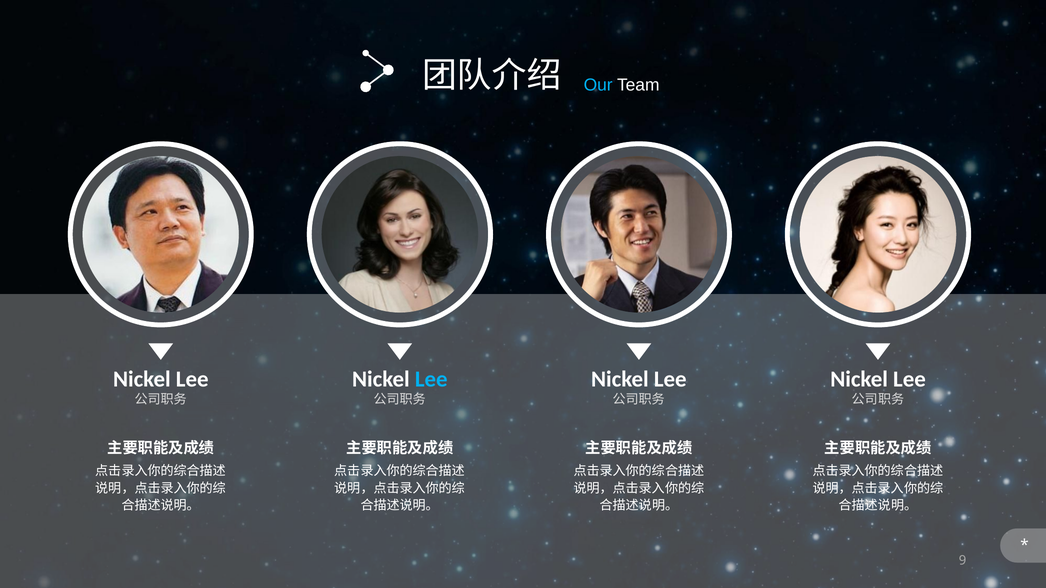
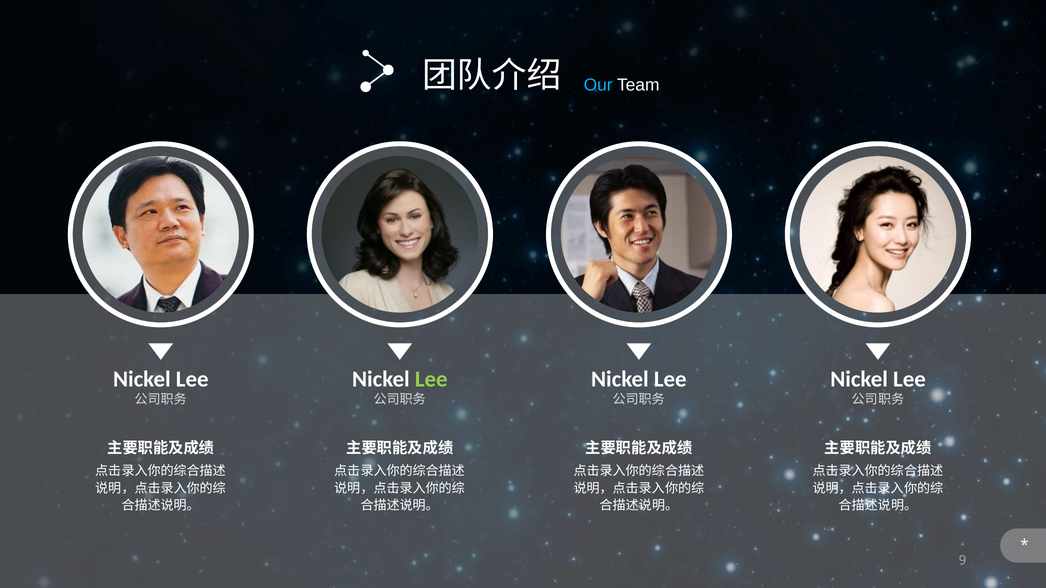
Lee at (431, 379) colour: light blue -> light green
